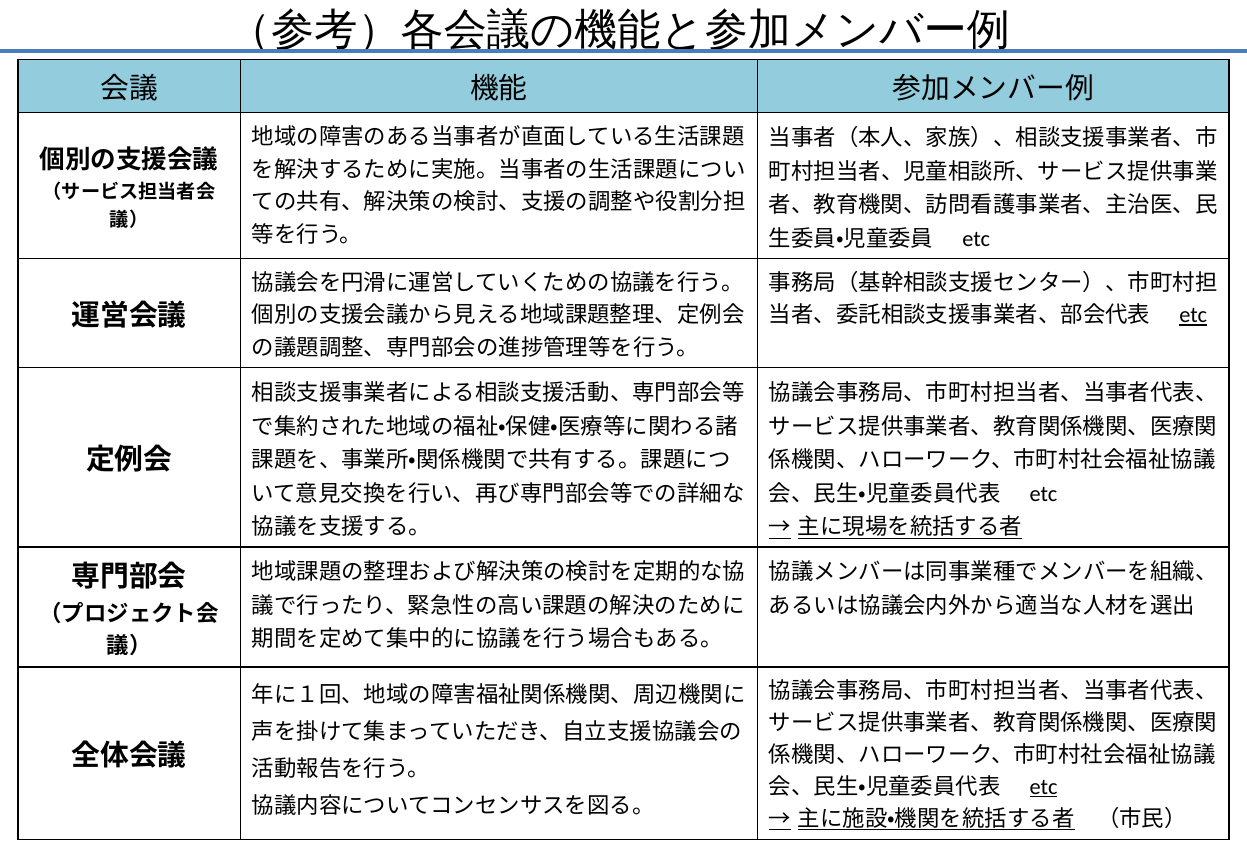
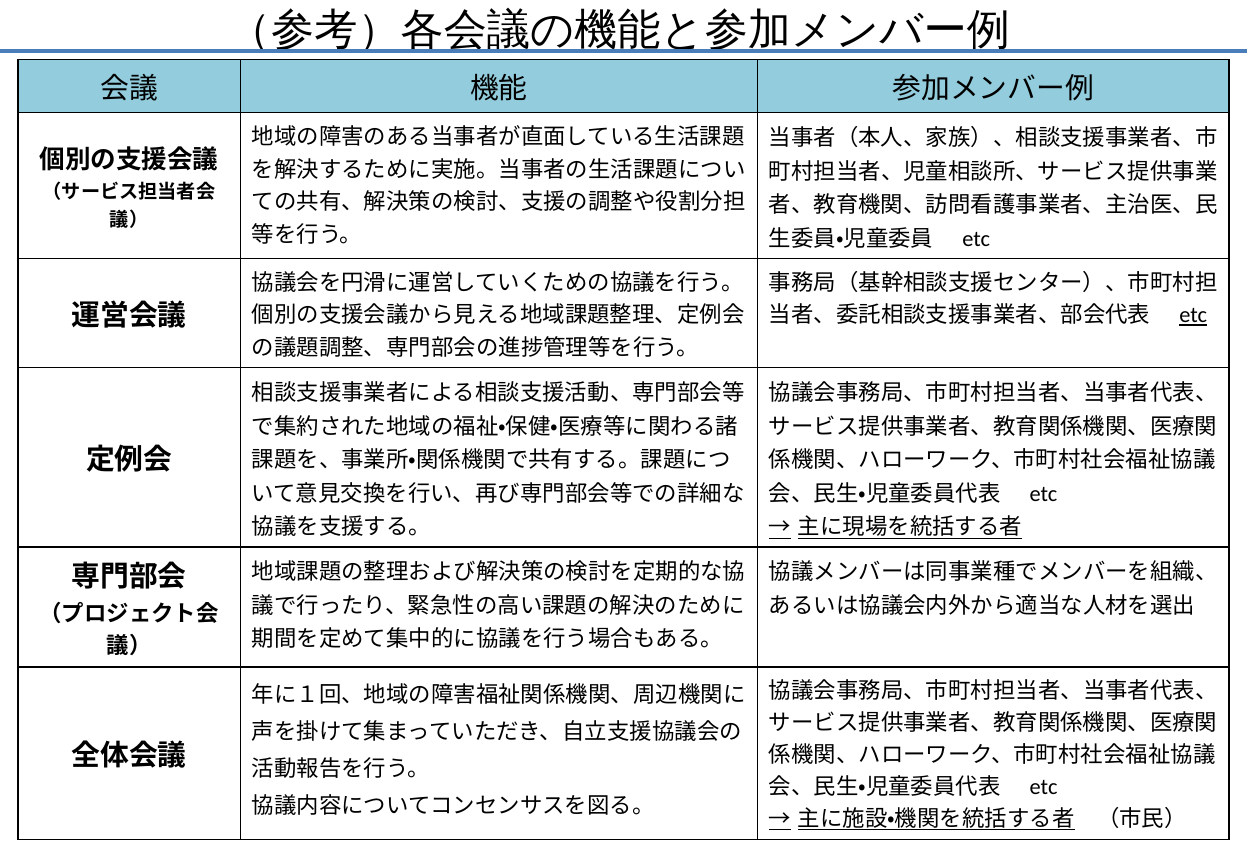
etc at (1044, 786) underline: present -> none
